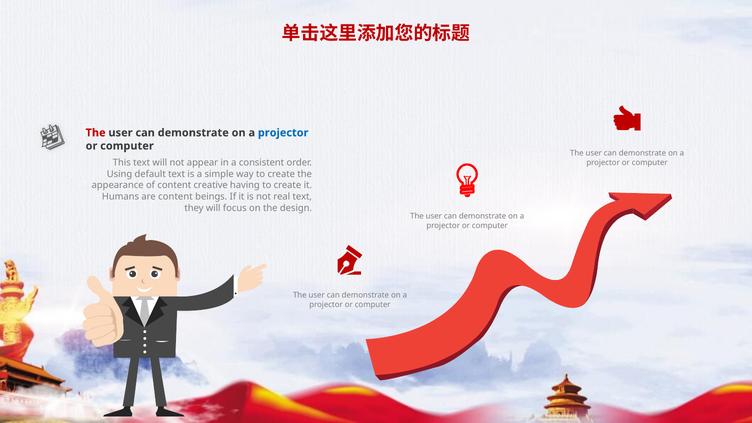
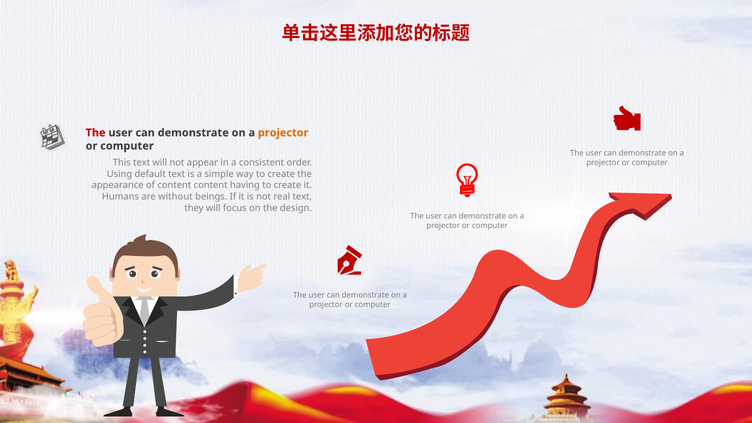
projector at (283, 133) colour: blue -> orange
content creative: creative -> content
are content: content -> without
